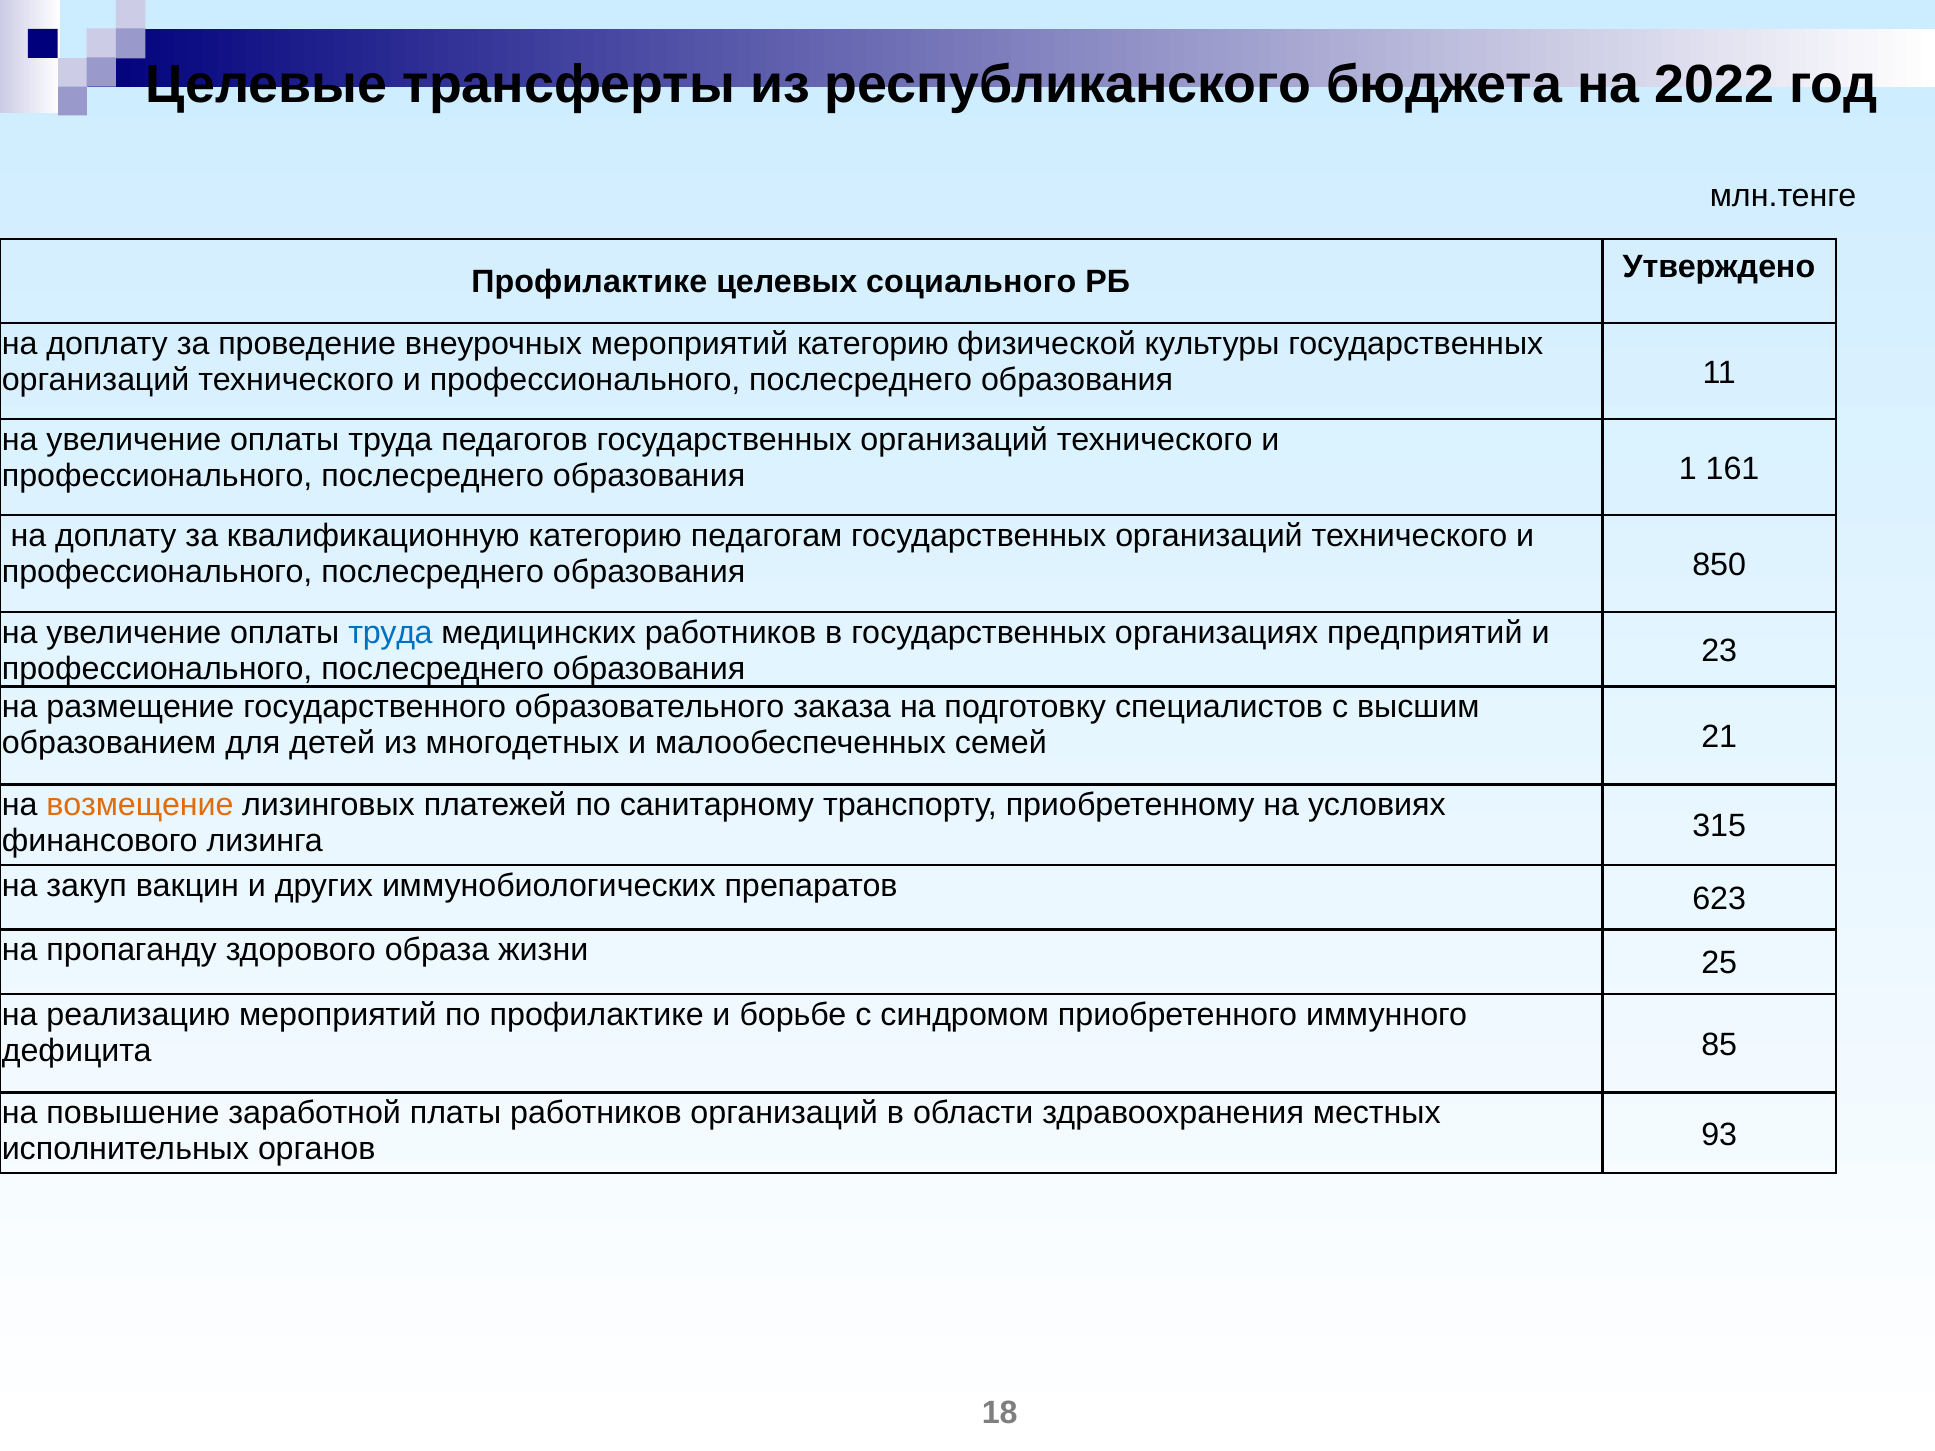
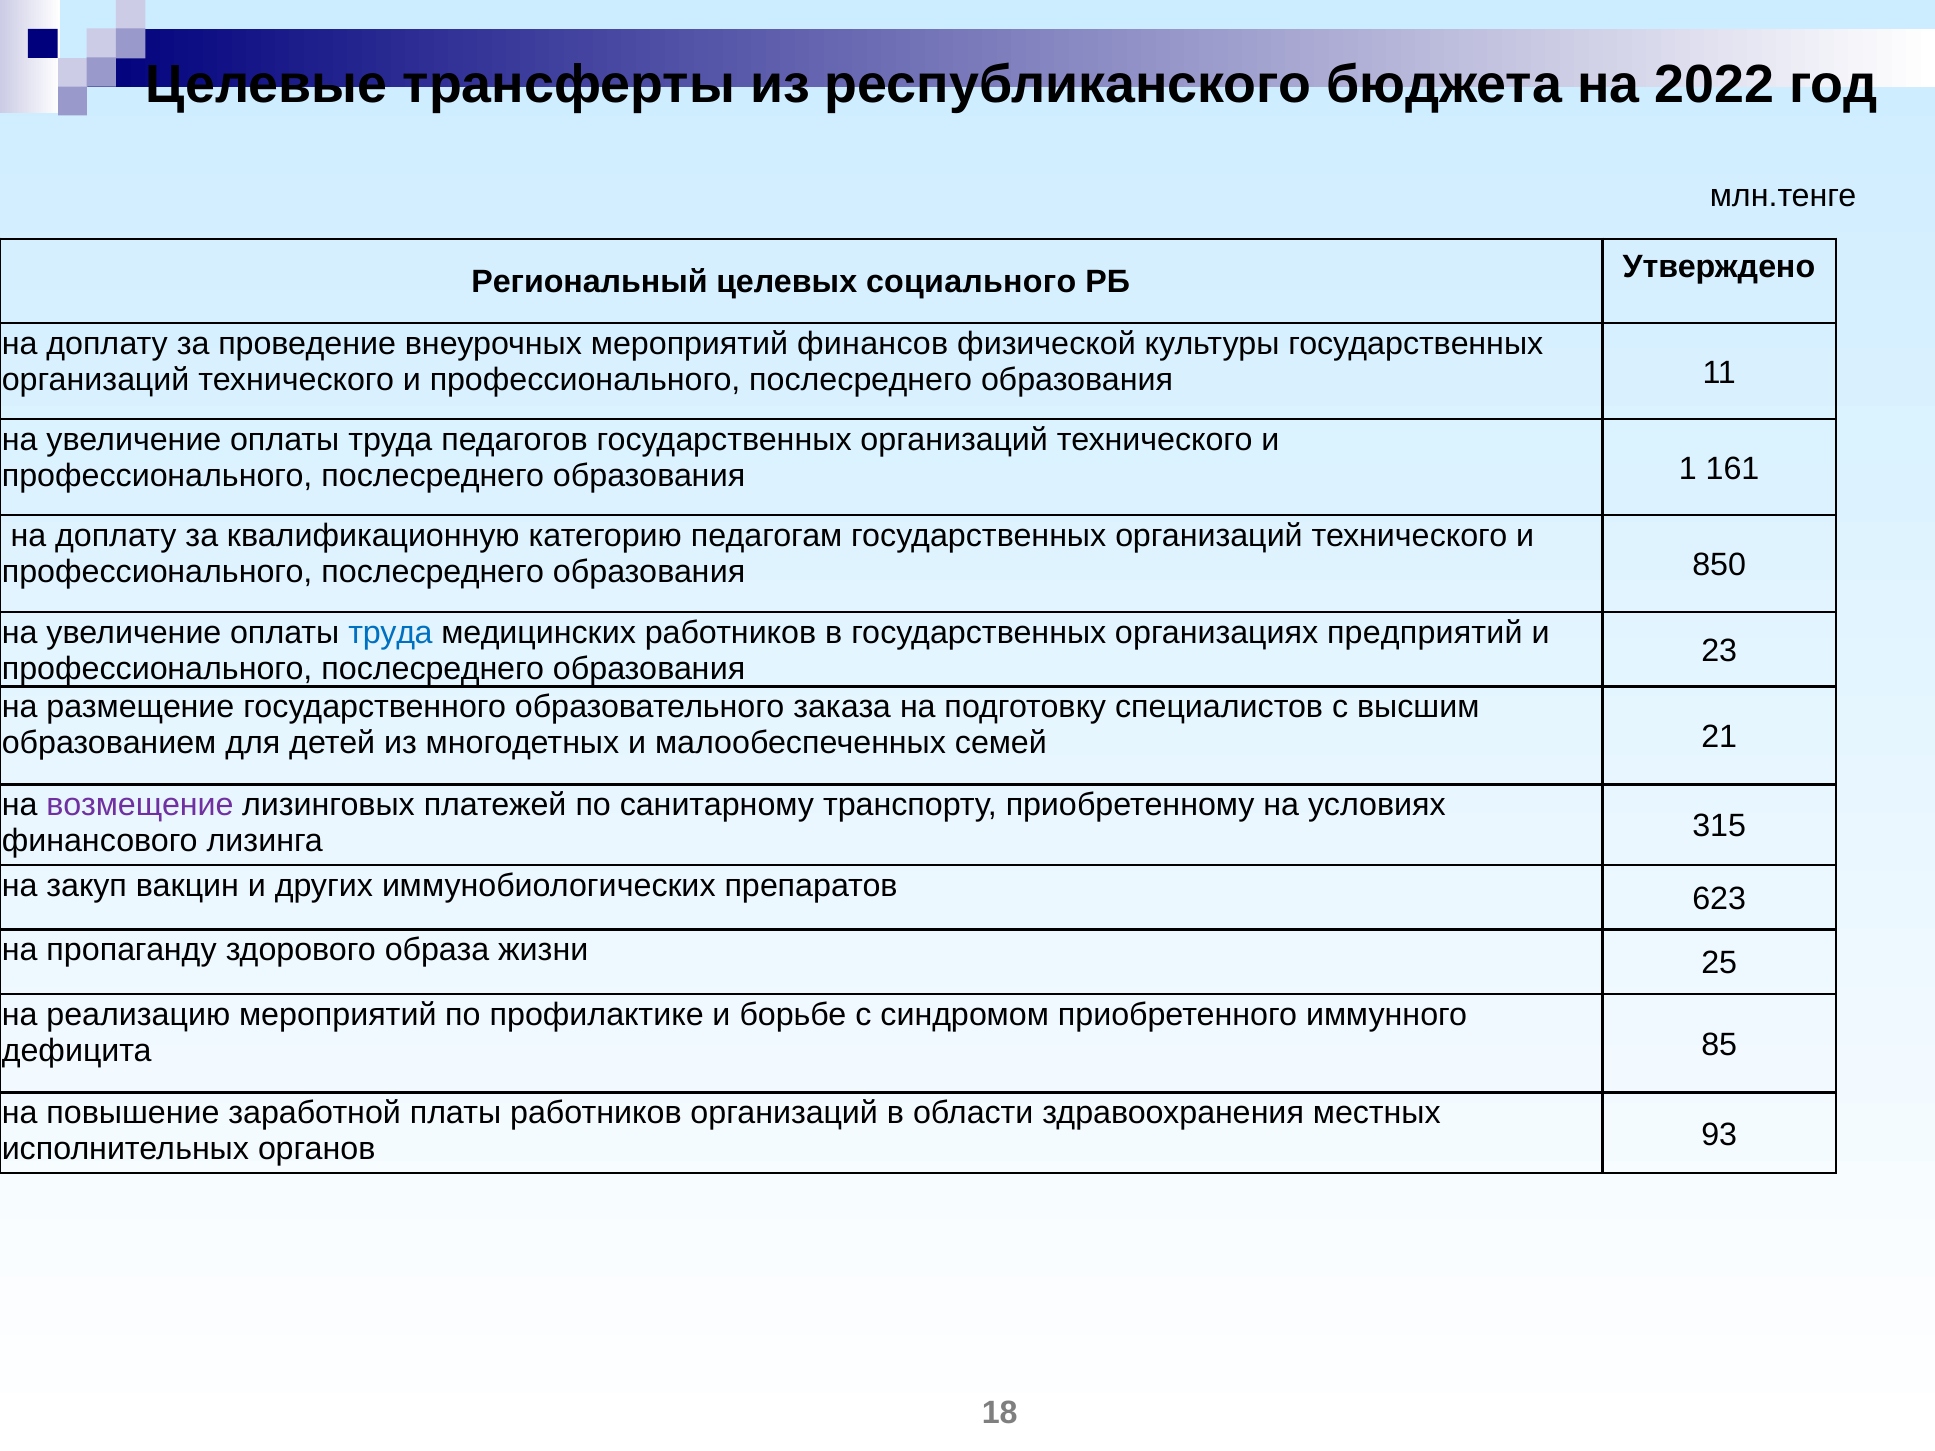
Профилактике at (589, 282): Профилактике -> Региональный
мероприятий категорию: категорию -> финансов
возмещение colour: orange -> purple
